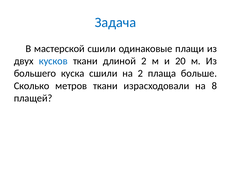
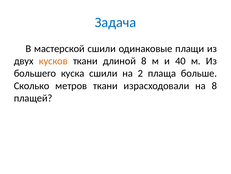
кусков colour: blue -> orange
длиной 2: 2 -> 8
20: 20 -> 40
